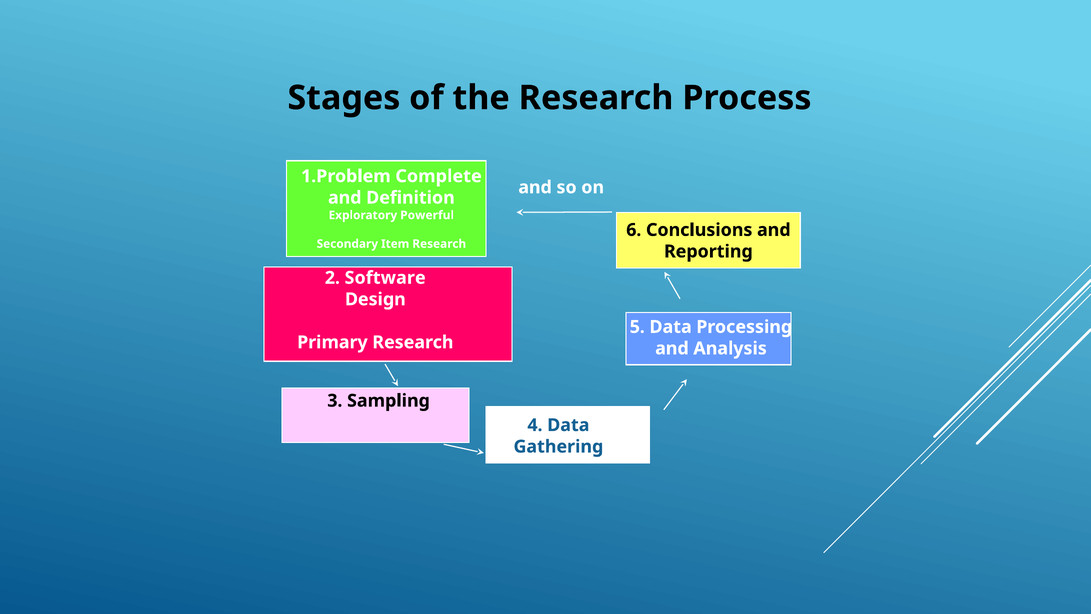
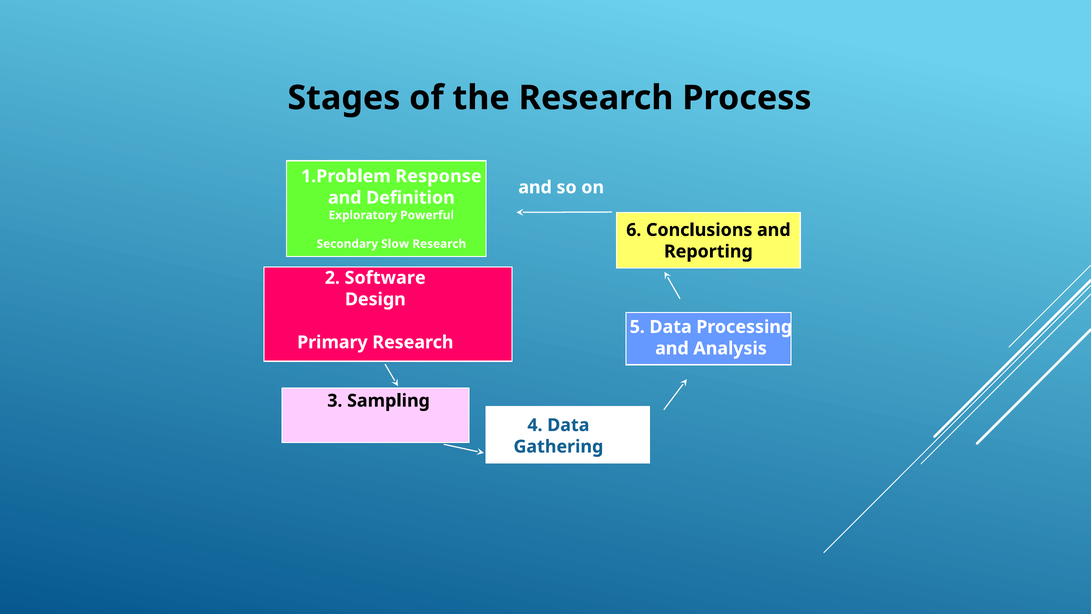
Complete: Complete -> Response
Item: Item -> Slow
